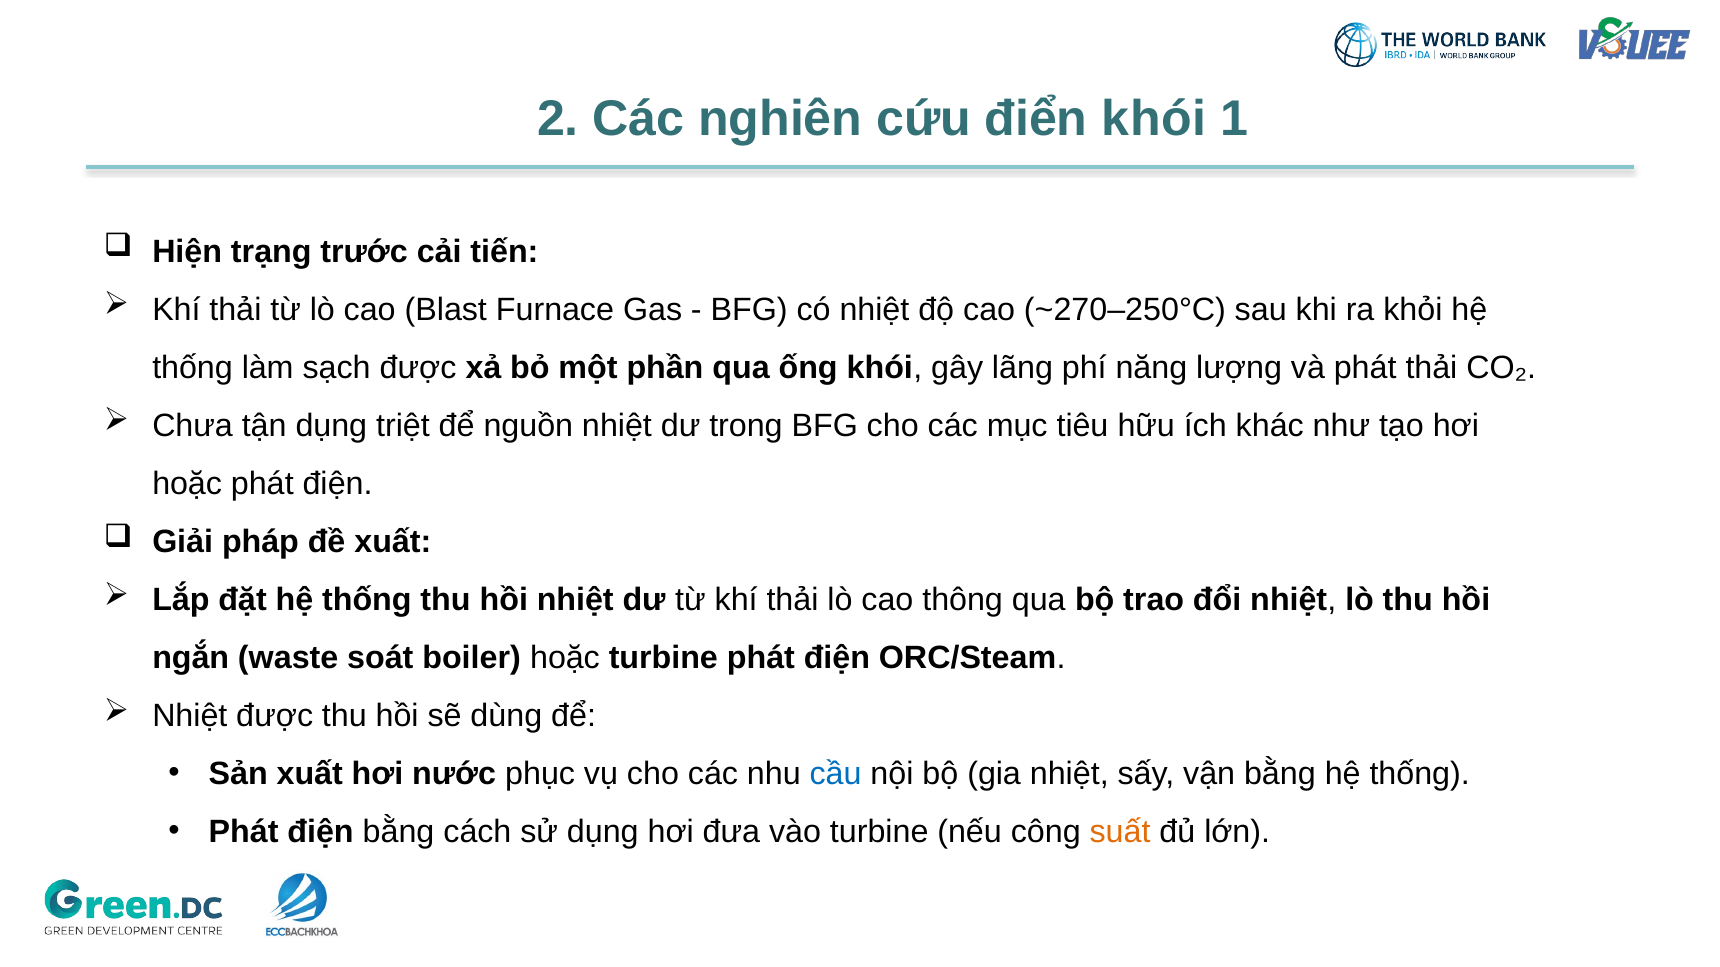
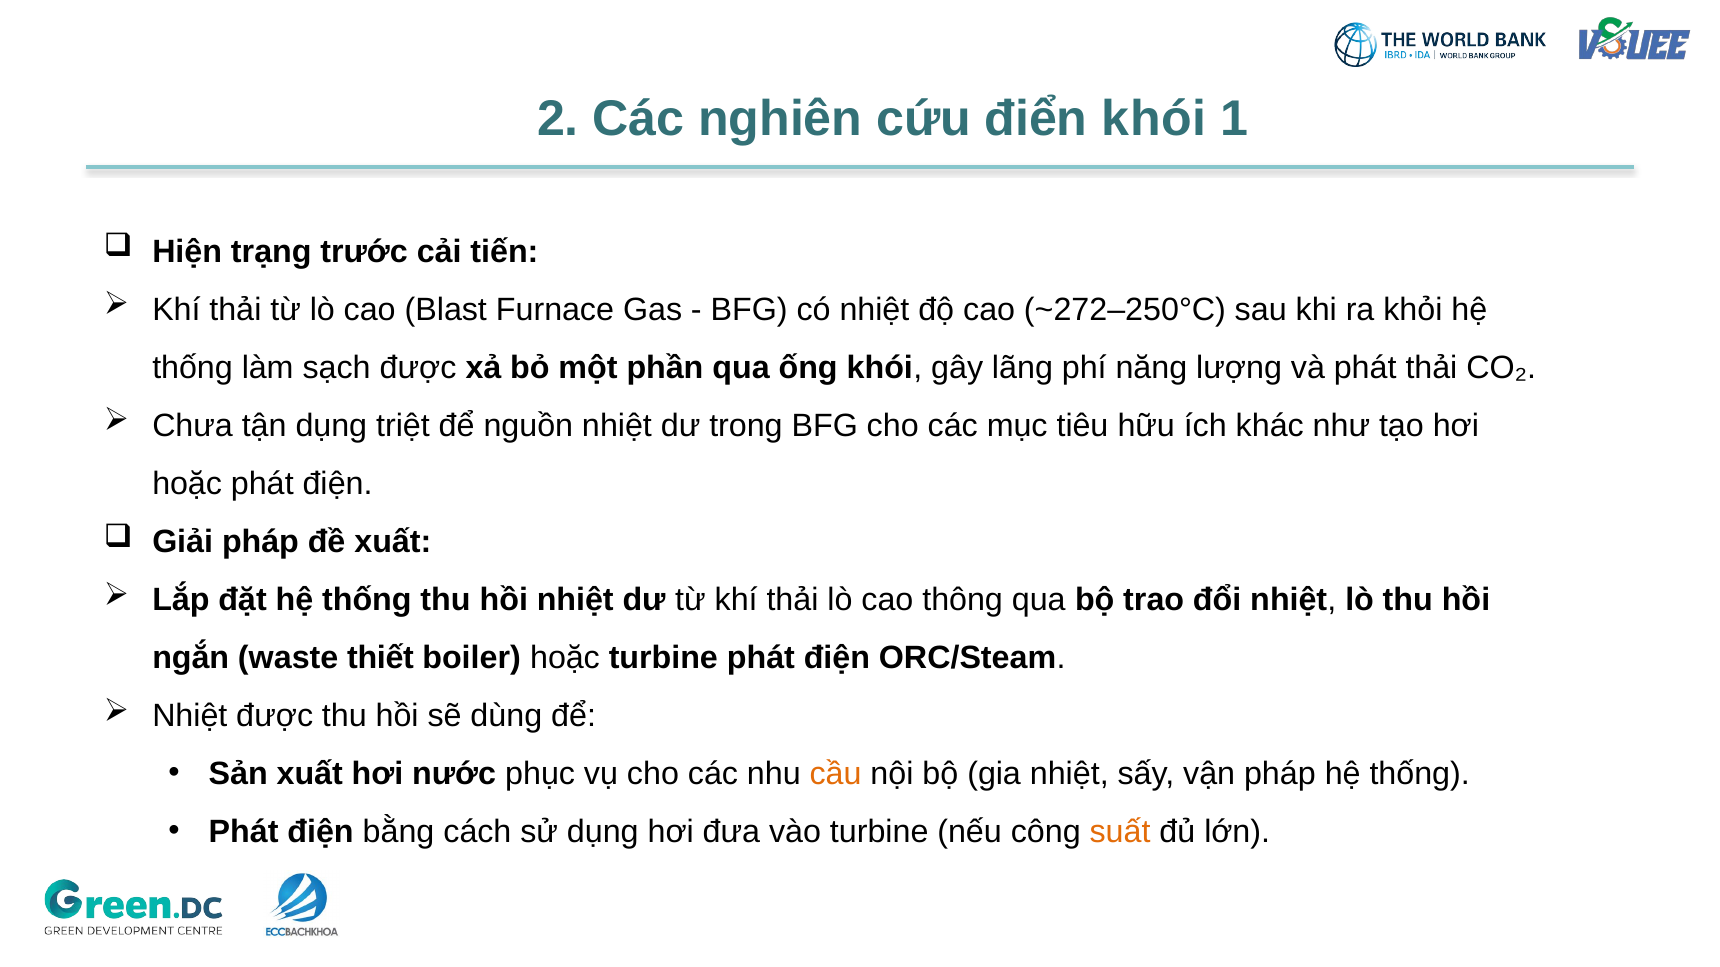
~270–250°C: ~270–250°C -> ~272–250°C
soát: soát -> thiết
cầu colour: blue -> orange
vận bằng: bằng -> pháp
